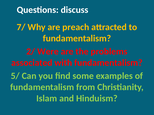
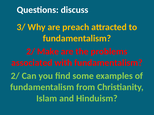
7/: 7/ -> 3/
Were: Were -> Make
5/ at (15, 76): 5/ -> 2/
